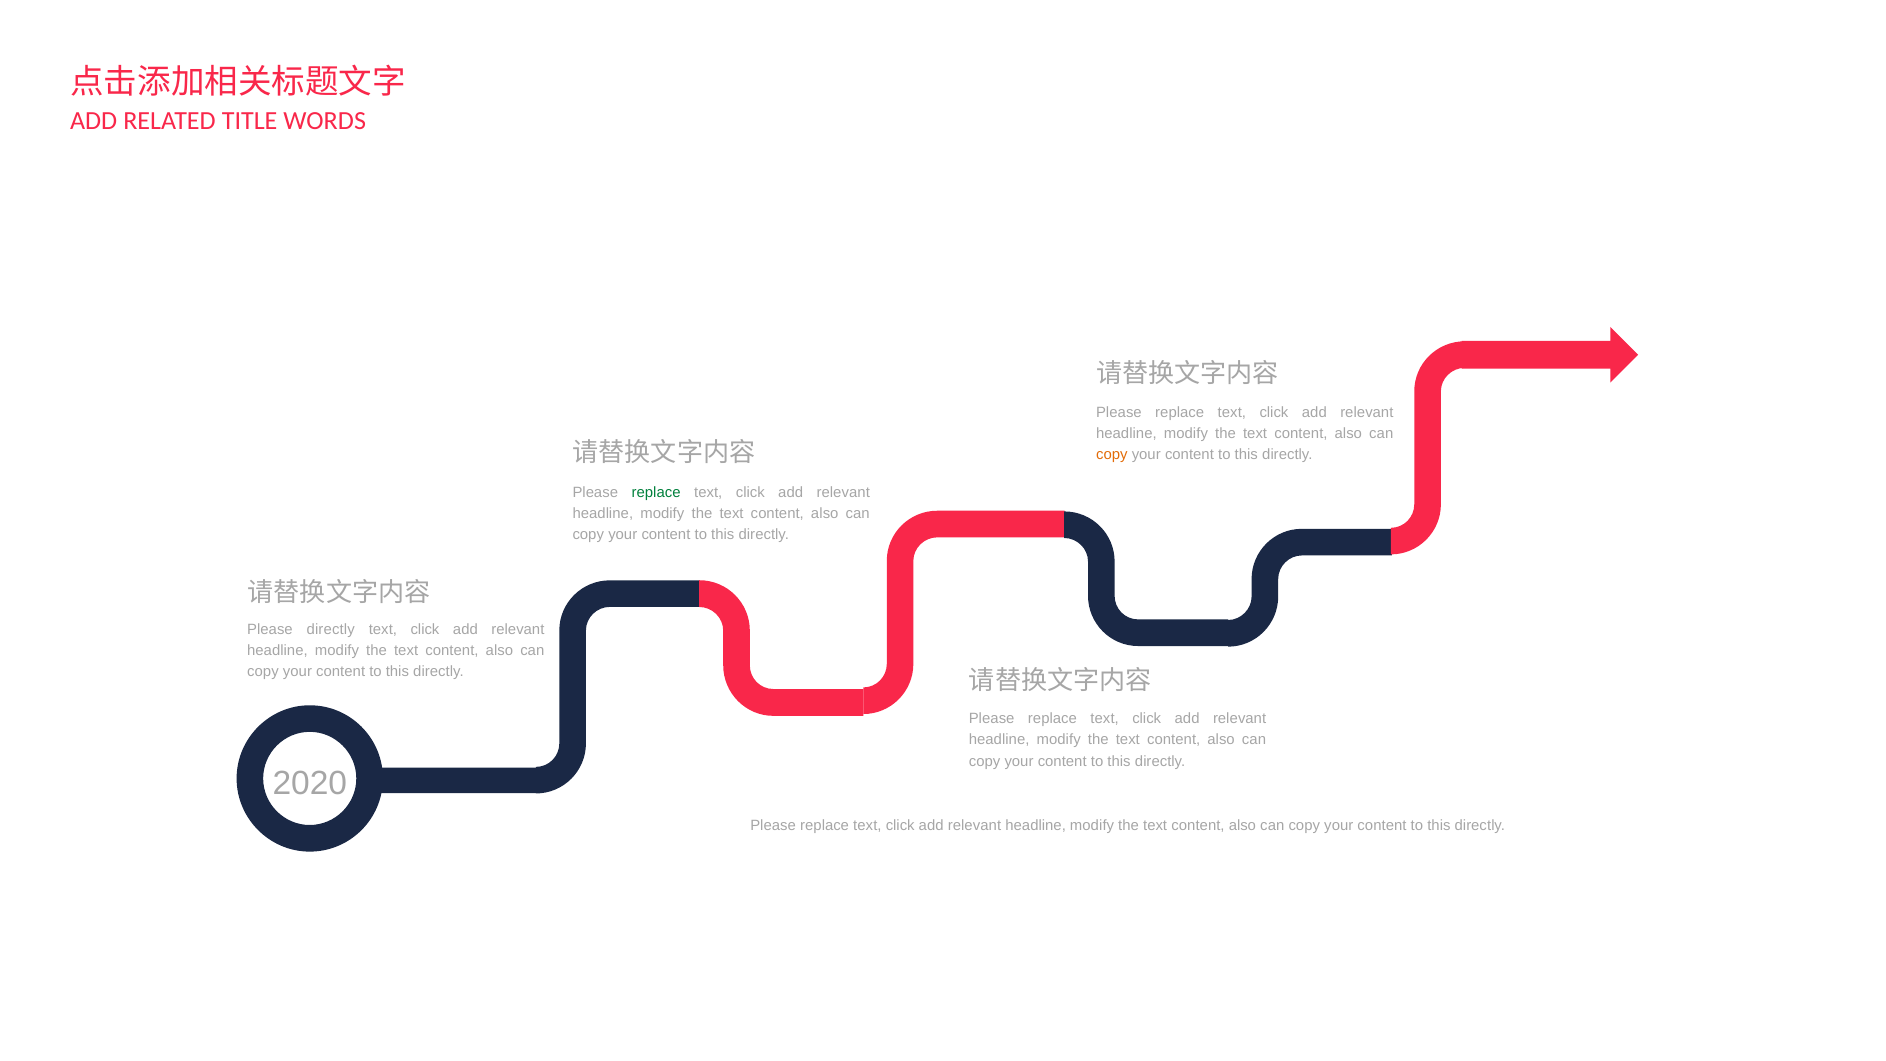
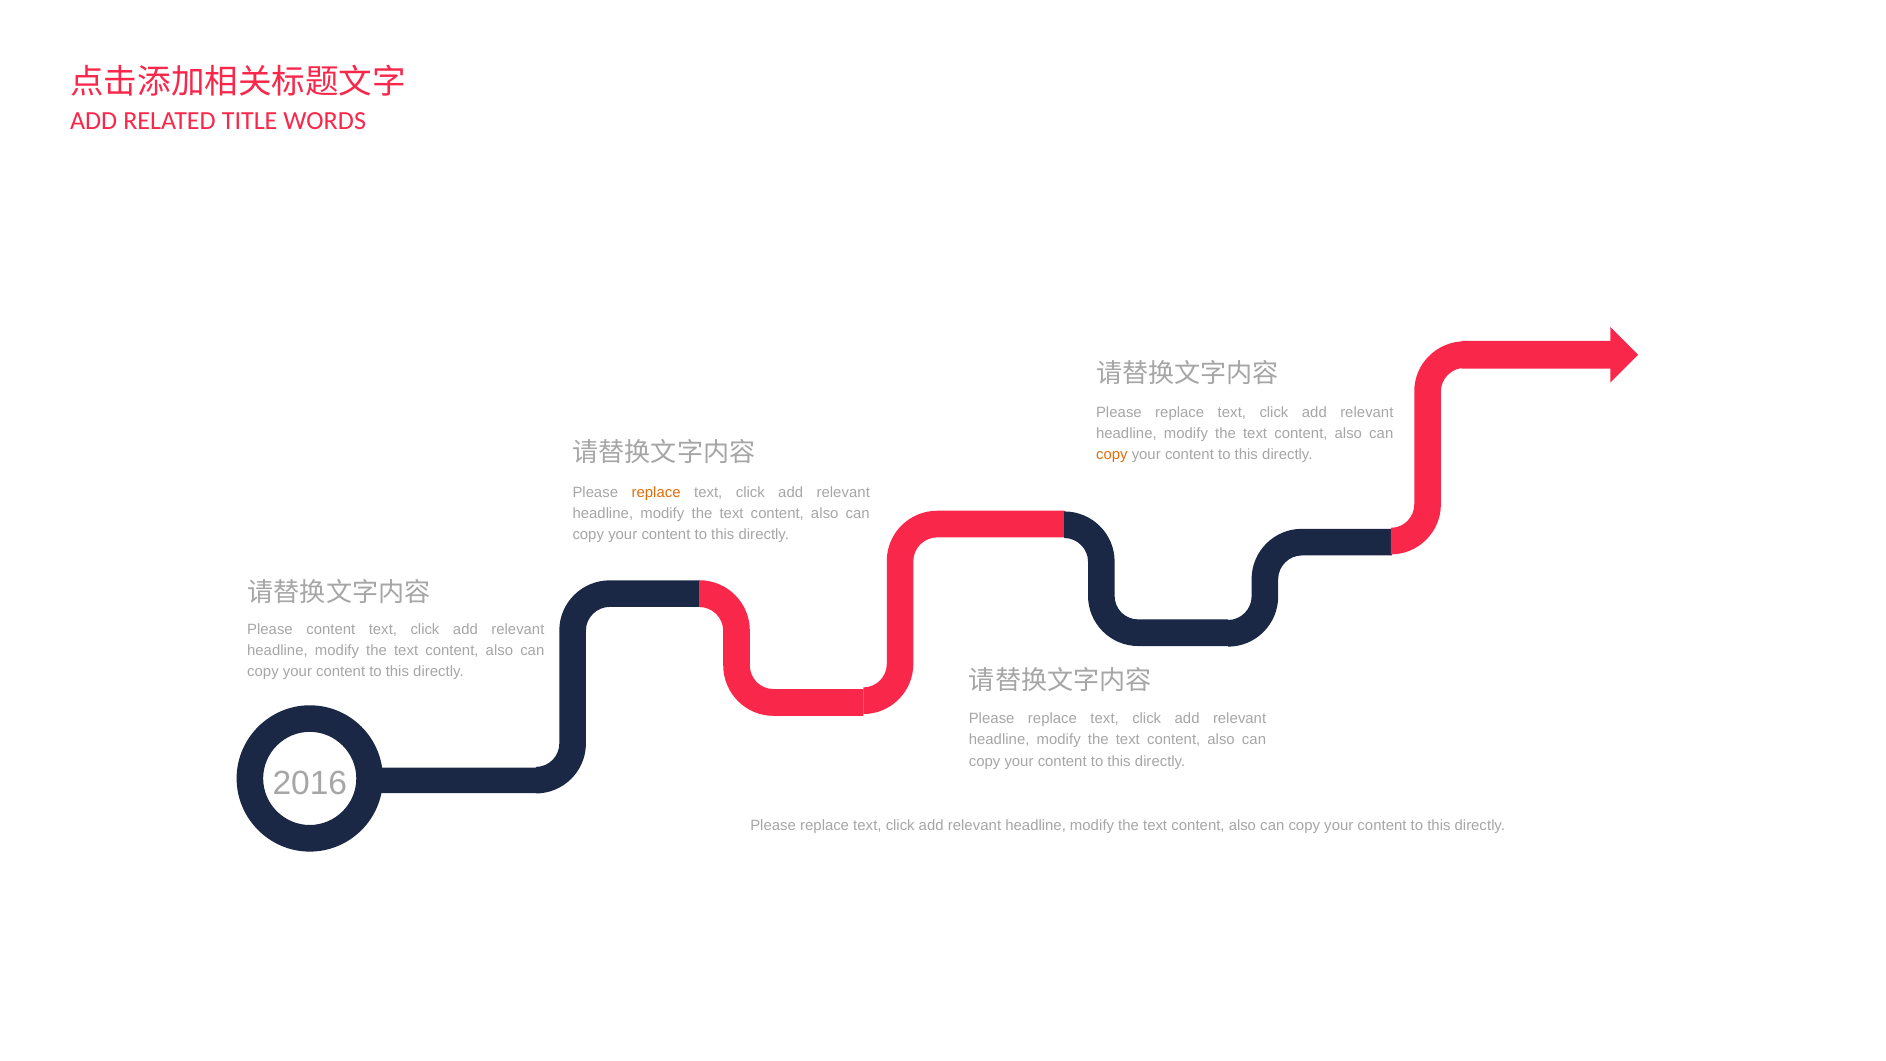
replace at (656, 492) colour: green -> orange
Please directly: directly -> content
2020: 2020 -> 2016
